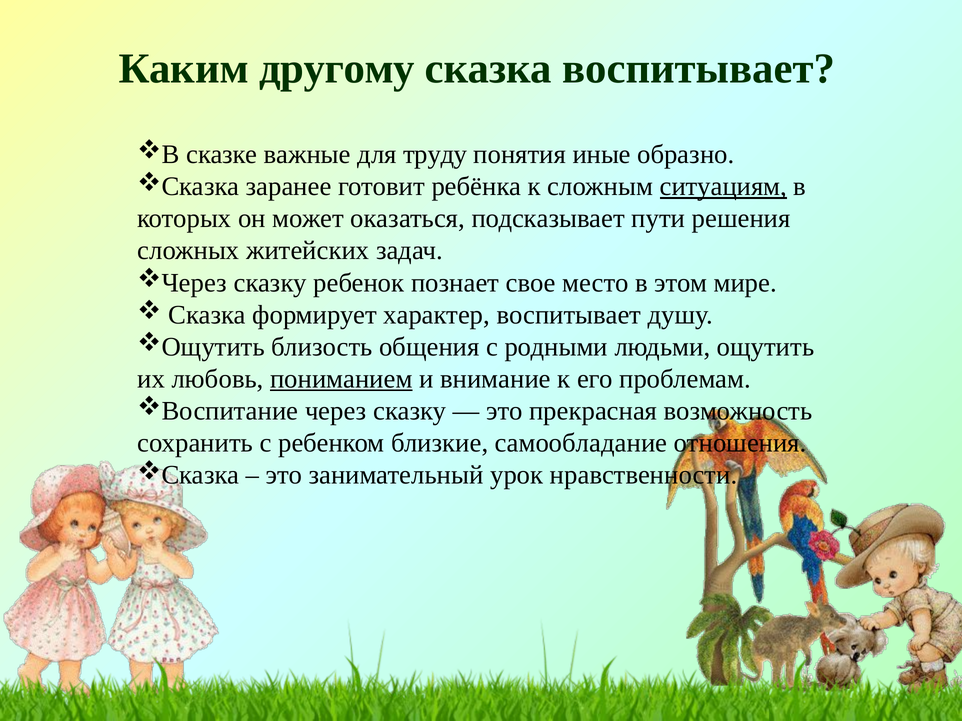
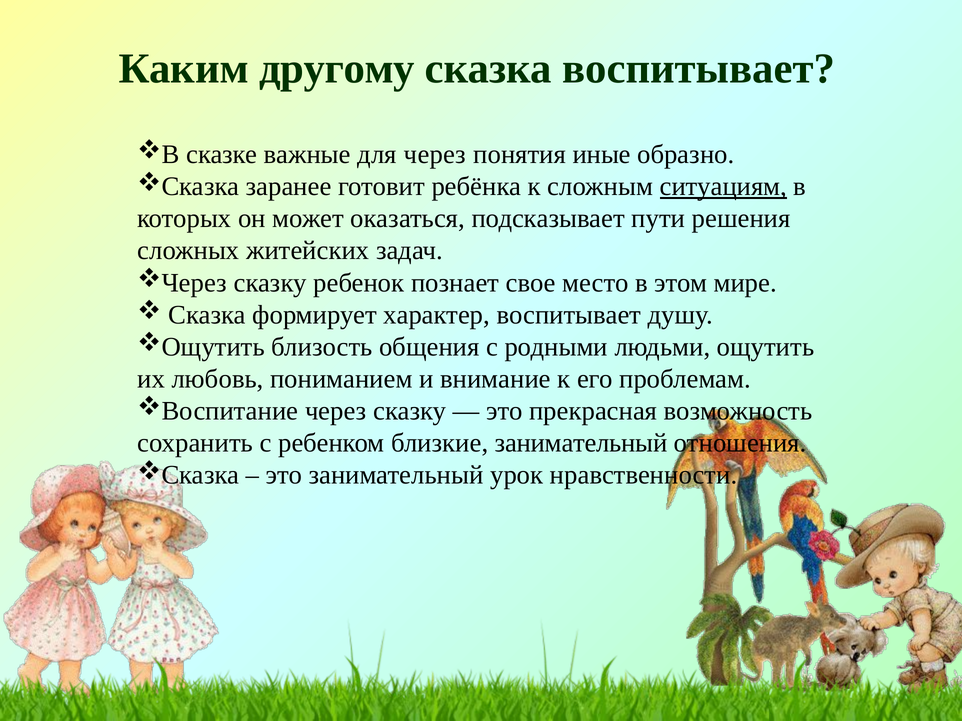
для труду: труду -> через
пониманием underline: present -> none
близкие самообладание: самообладание -> занимательный
